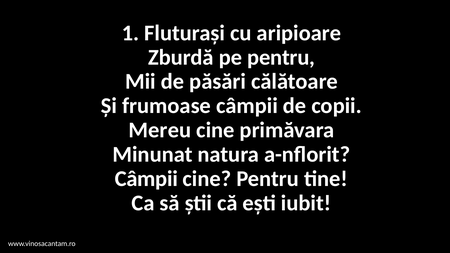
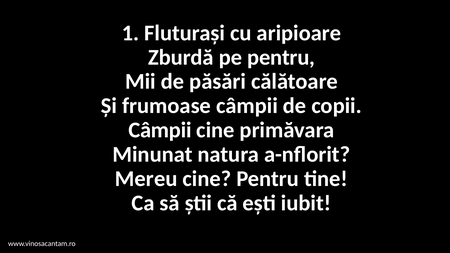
Mereu at (160, 130): Mereu -> Câmpii
Câmpii at (146, 179): Câmpii -> Mereu
